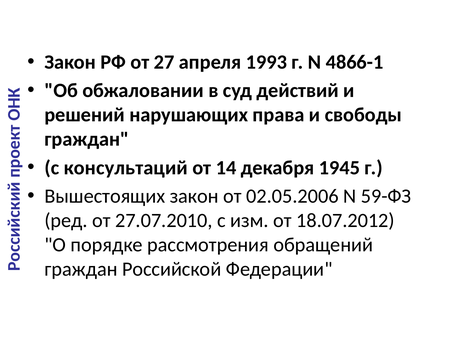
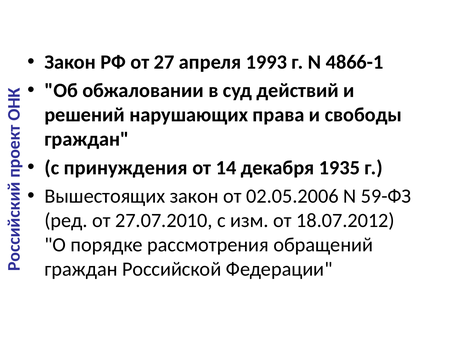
консультаций: консультаций -> принуждения
1945: 1945 -> 1935
